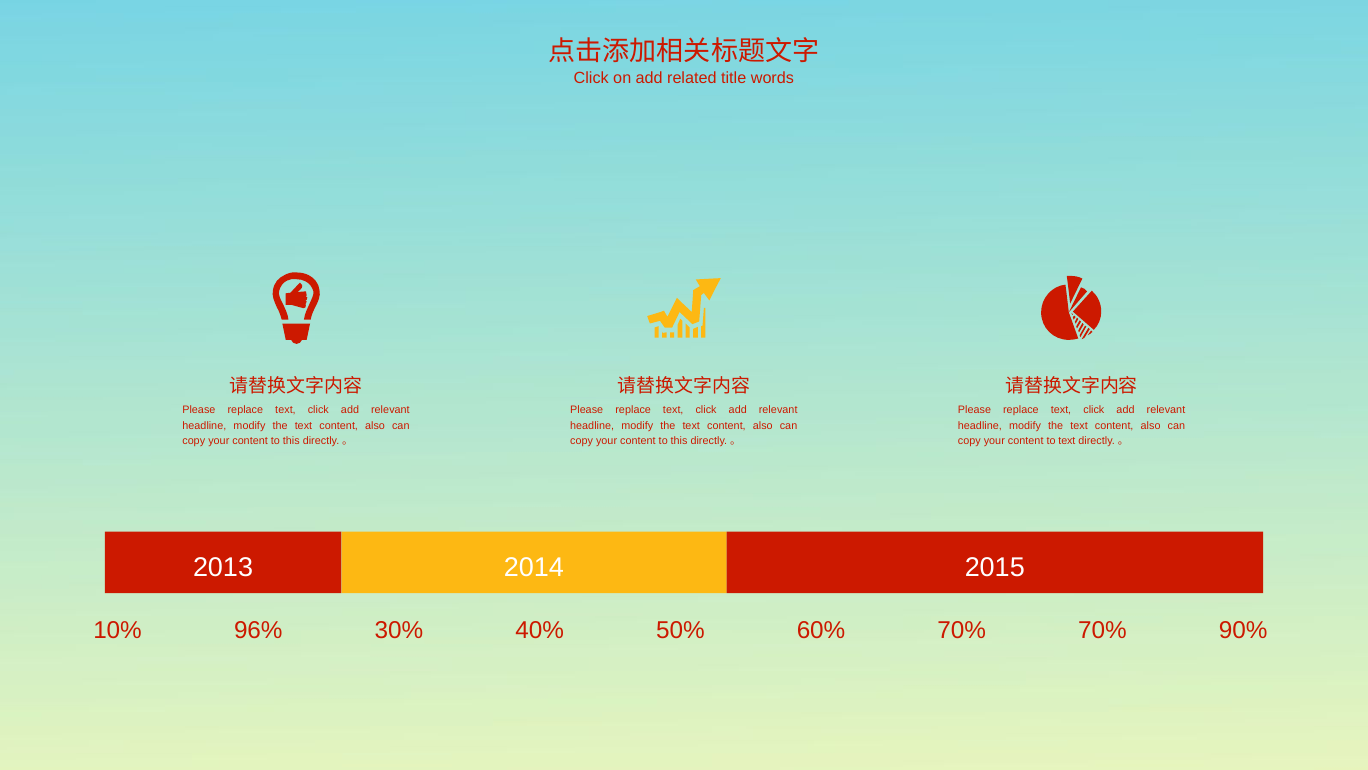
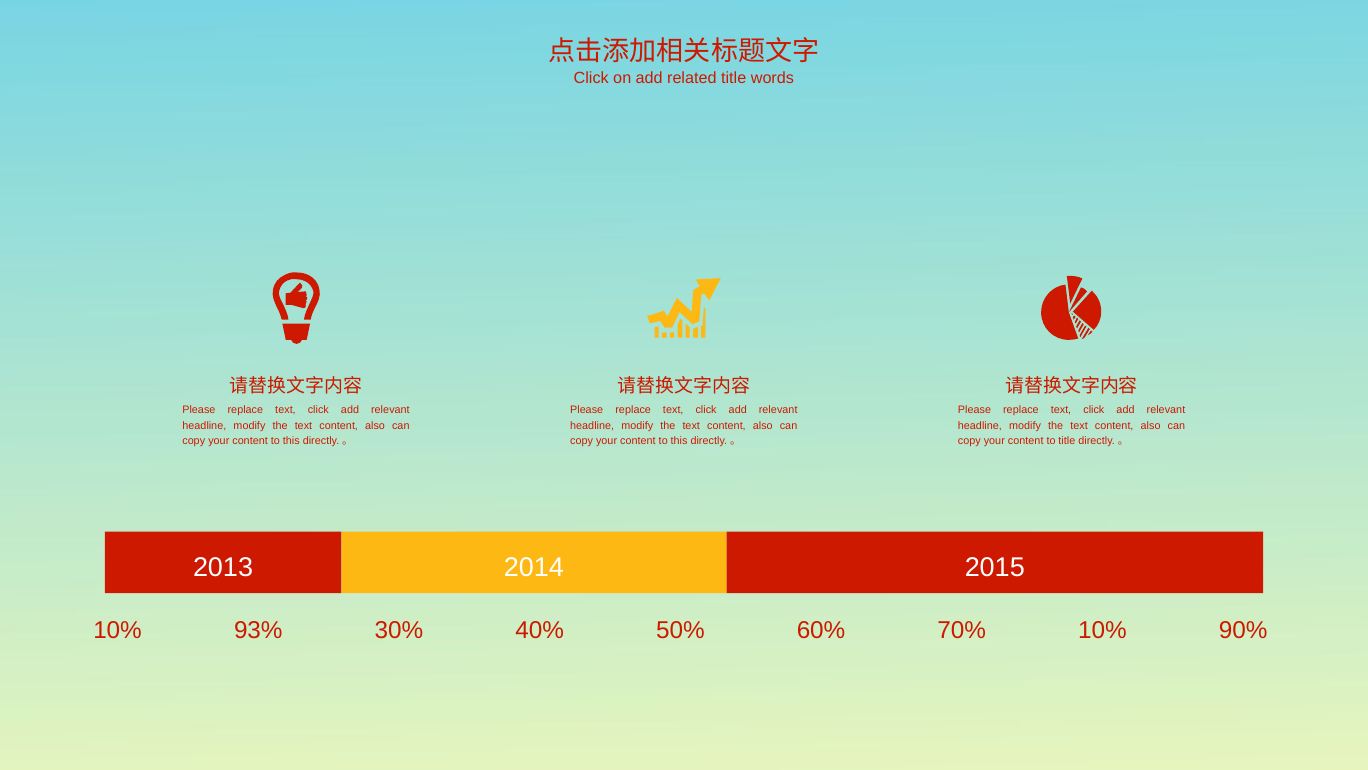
to text: text -> title
96%: 96% -> 93%
70% 70%: 70% -> 10%
